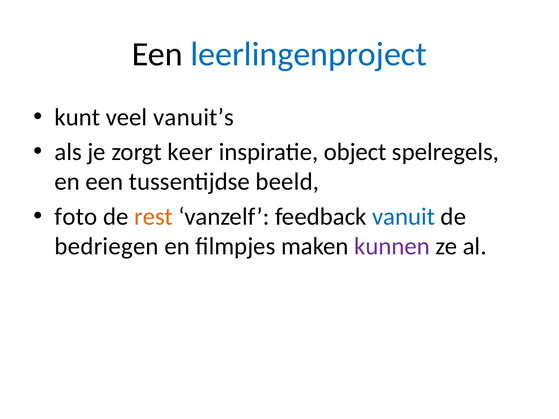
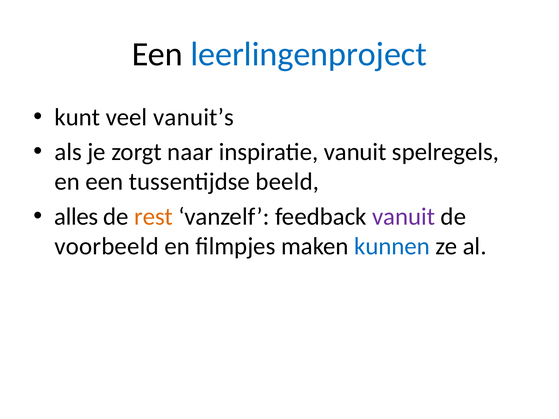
keer: keer -> naar
inspiratie object: object -> vanuit
foto: foto -> alles
vanuit at (404, 217) colour: blue -> purple
bedriegen: bedriegen -> voorbeeld
kunnen colour: purple -> blue
